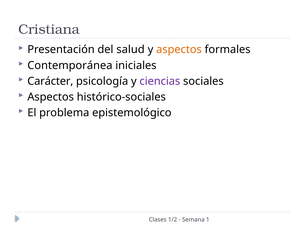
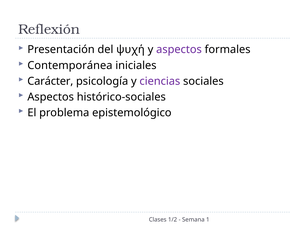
Cristiana: Cristiana -> Reflexión
salud: salud -> ψυχή
aspectos at (179, 50) colour: orange -> purple
